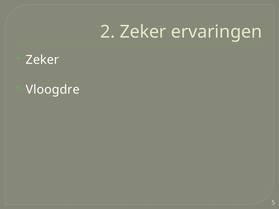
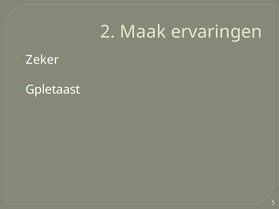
2 Zeker: Zeker -> Maak
Vloogdre: Vloogdre -> Gpletaast
